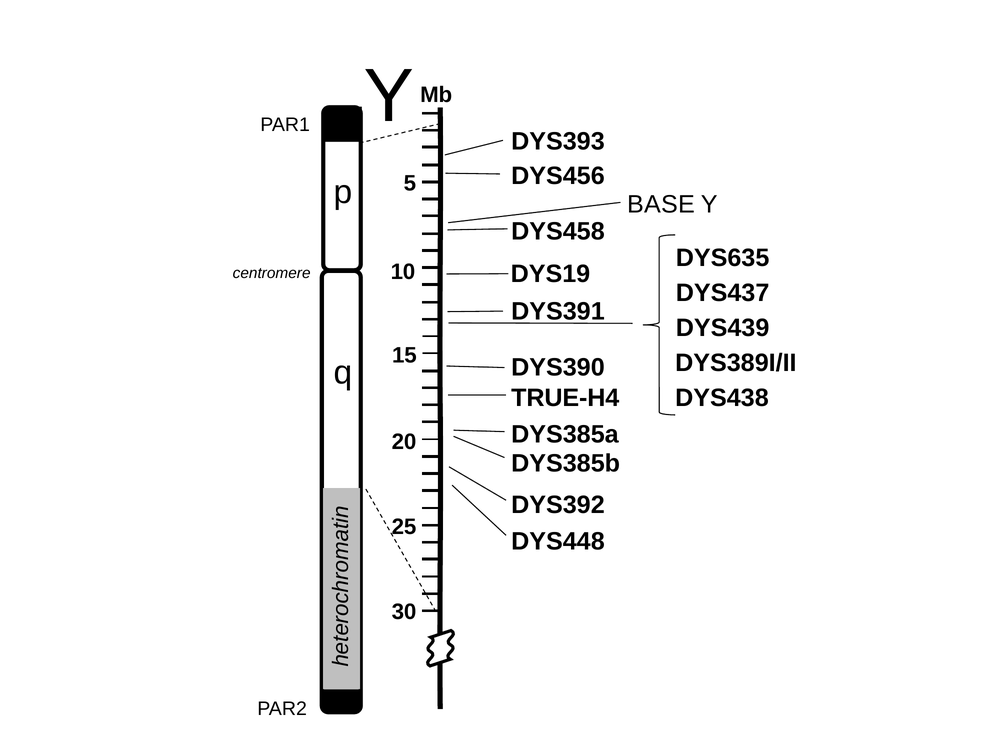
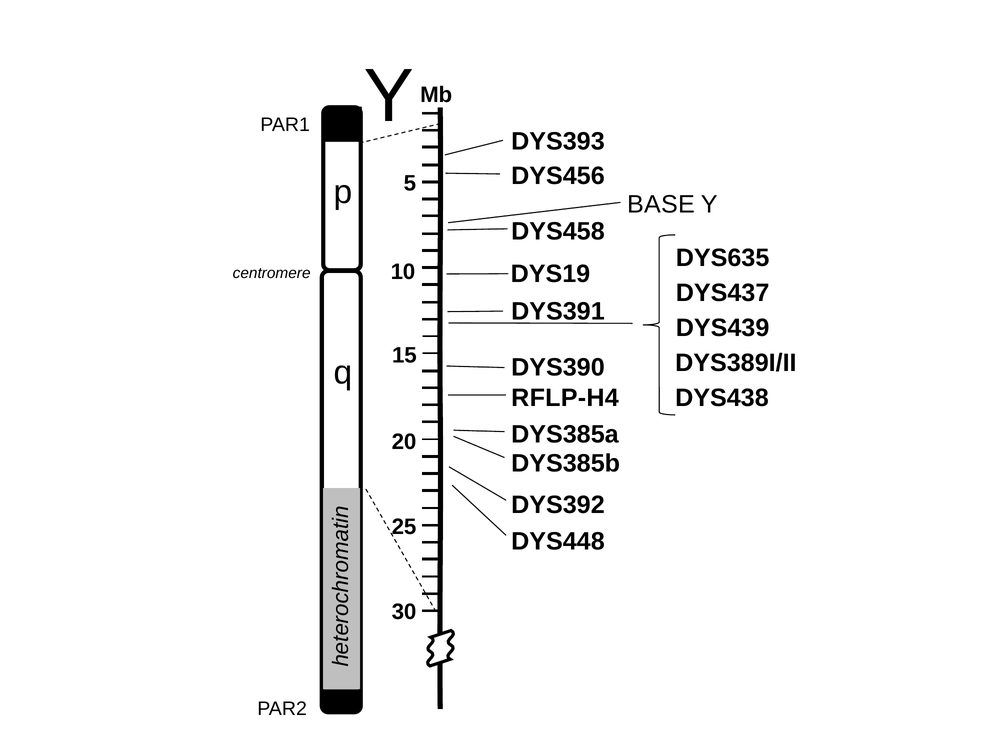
TRUE-H4: TRUE-H4 -> RFLP-H4
